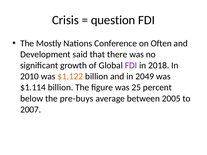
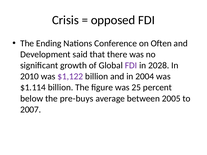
question: question -> opposed
Mostly: Mostly -> Ending
2018: 2018 -> 2028
$1,122 colour: orange -> purple
2049: 2049 -> 2004
